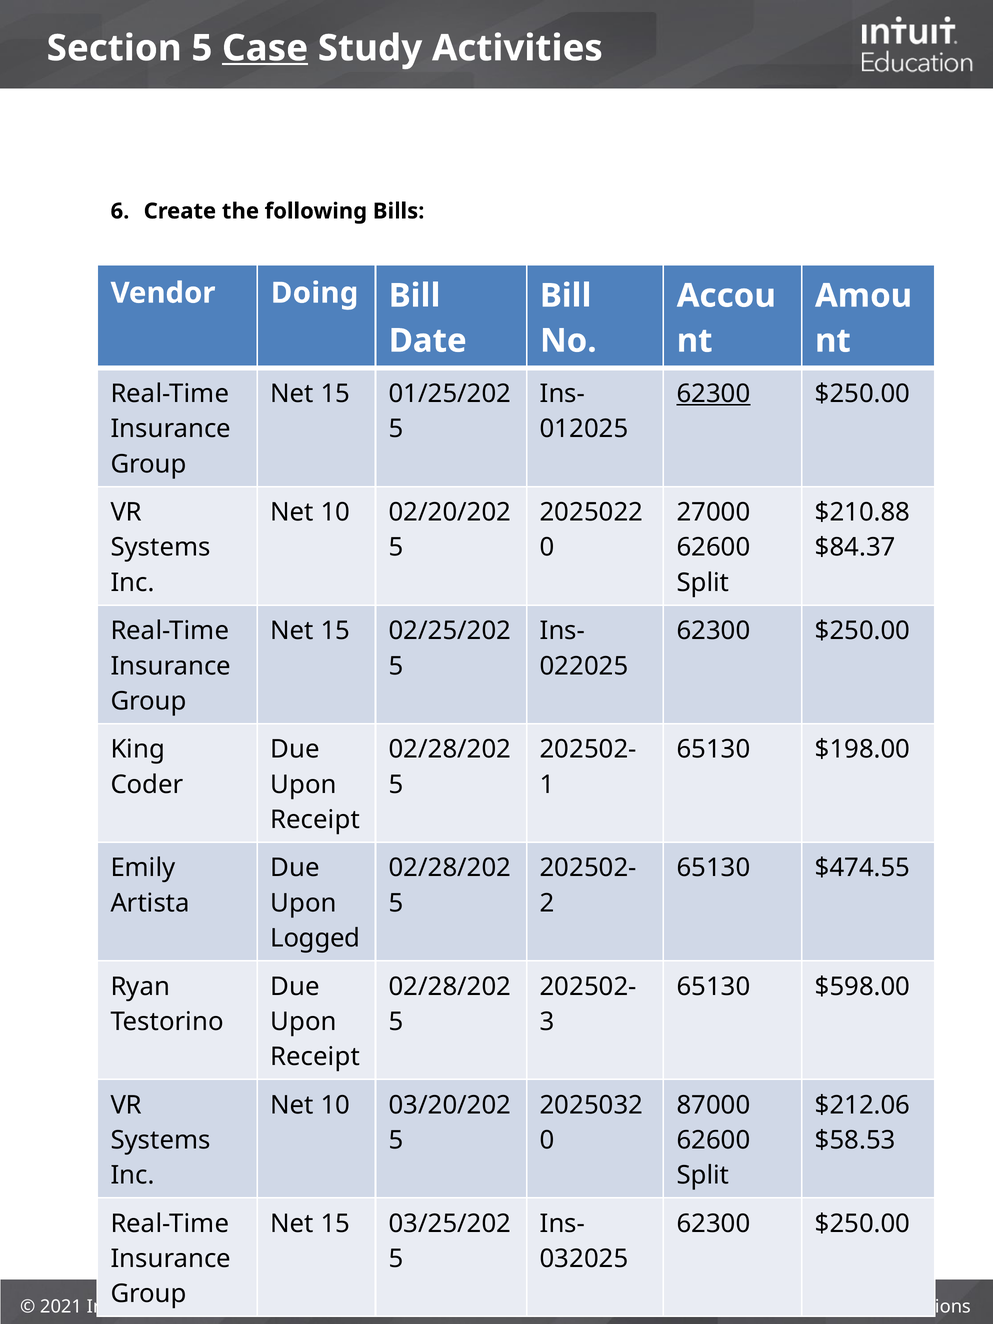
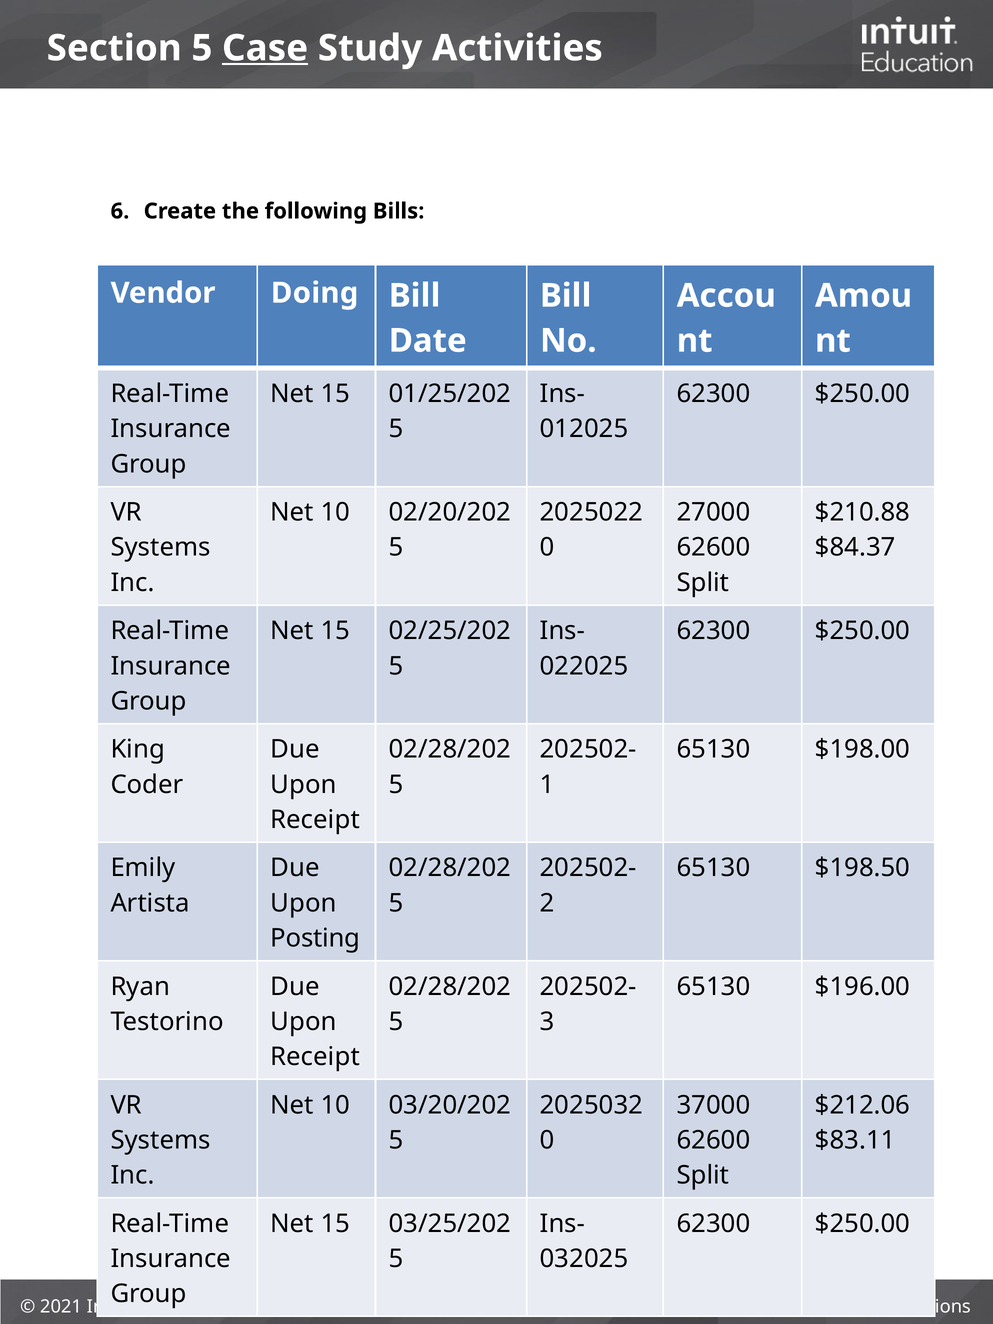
62300 at (713, 394) underline: present -> none
$474.55: $474.55 -> $198.50
Logged: Logged -> Posting
$598.00: $598.00 -> $196.00
87000: 87000 -> 37000
$58.53: $58.53 -> $83.11
